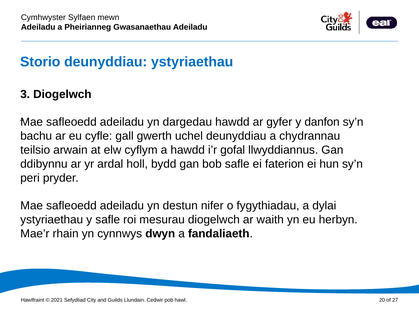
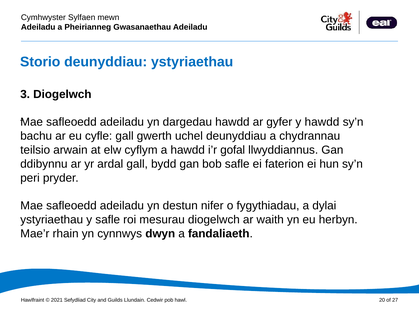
danfon at (322, 122): danfon -> hawdd
ardal holl: holl -> gall
